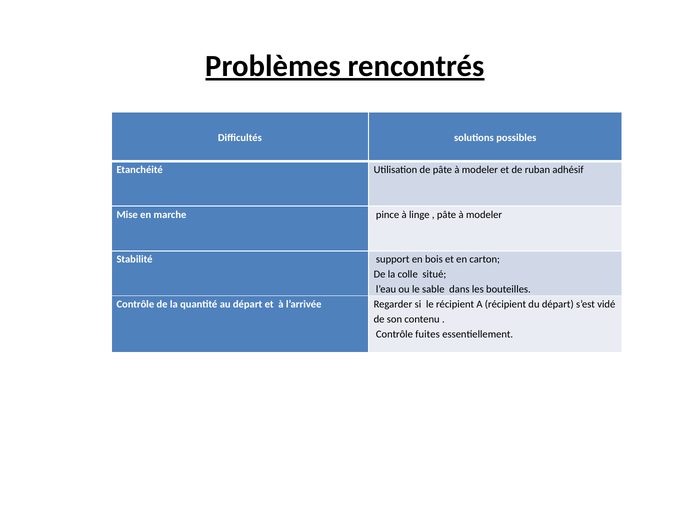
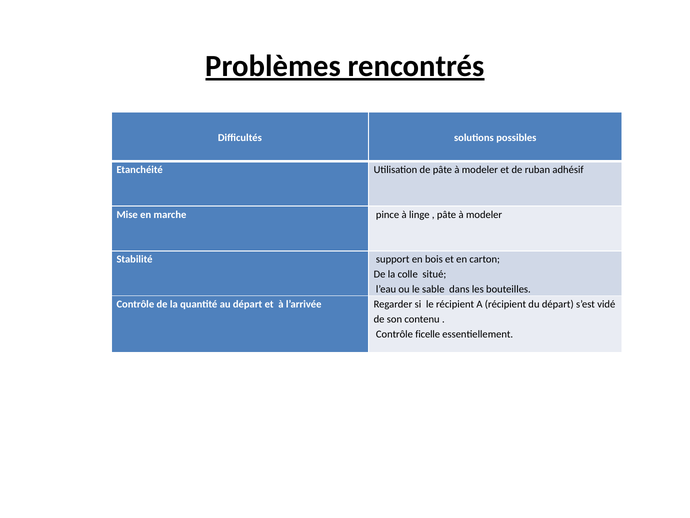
fuites: fuites -> ficelle
